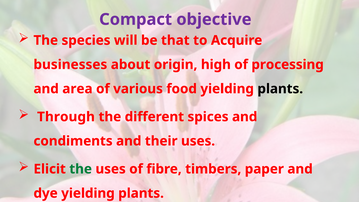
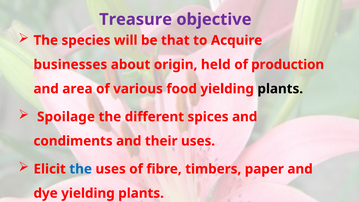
Compact: Compact -> Treasure
high: high -> held
processing: processing -> production
Through: Through -> Spoilage
the at (81, 169) colour: green -> blue
